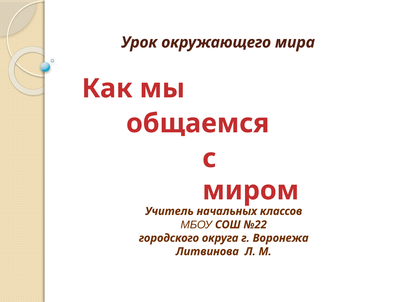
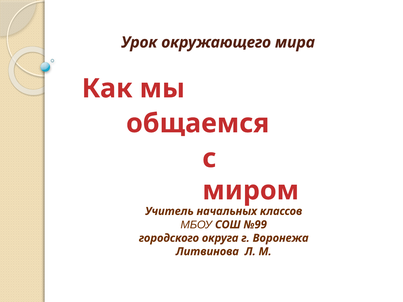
№22: №22 -> №99
